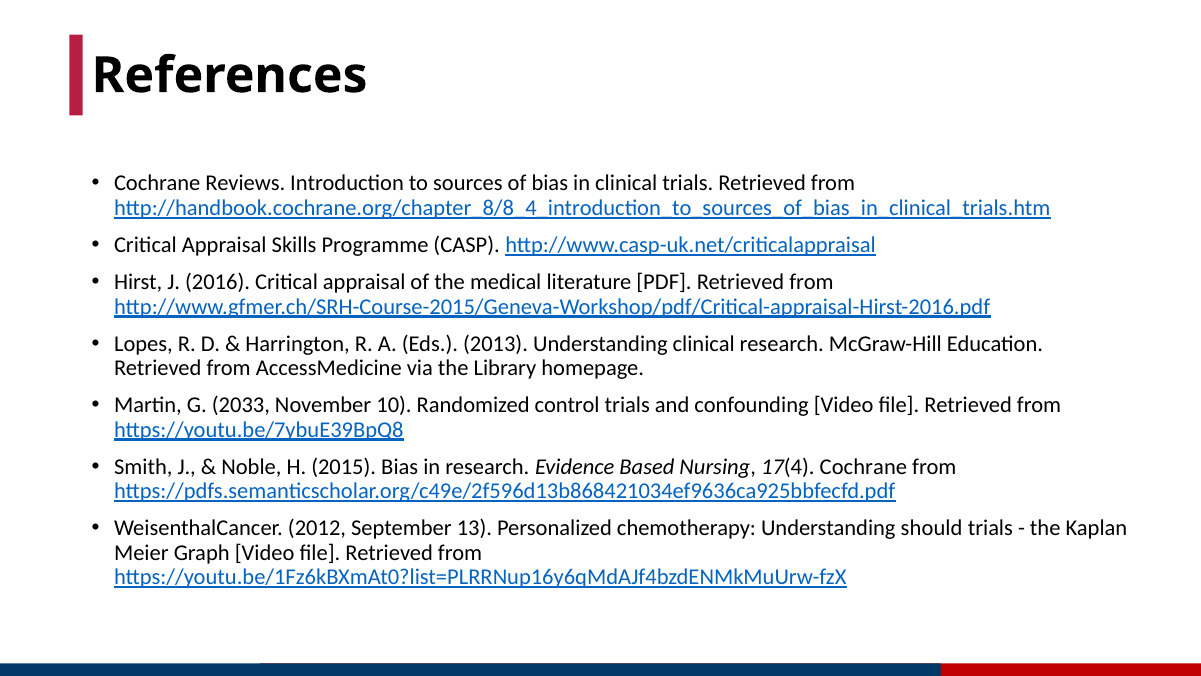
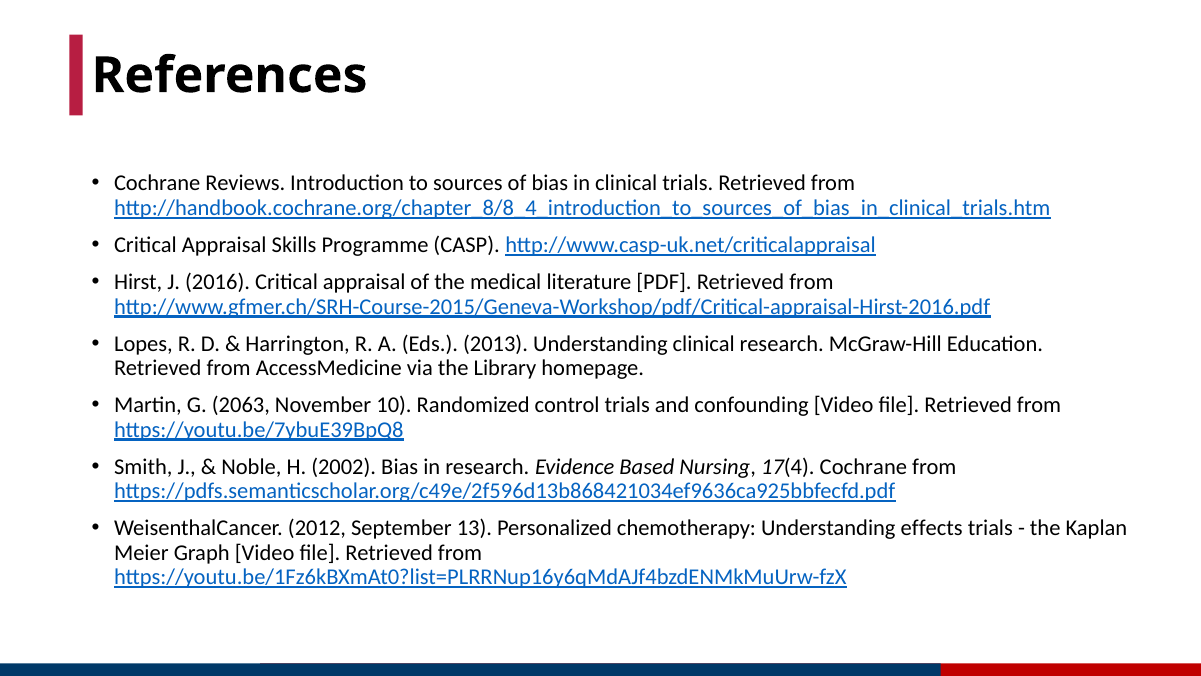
2033: 2033 -> 2063
2015: 2015 -> 2002
should: should -> effects
